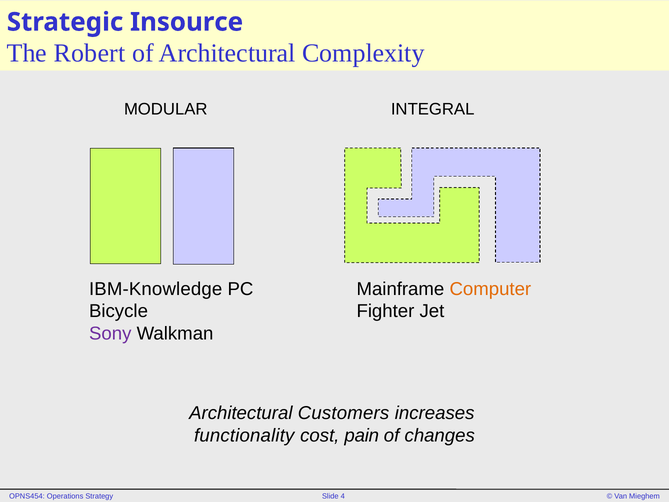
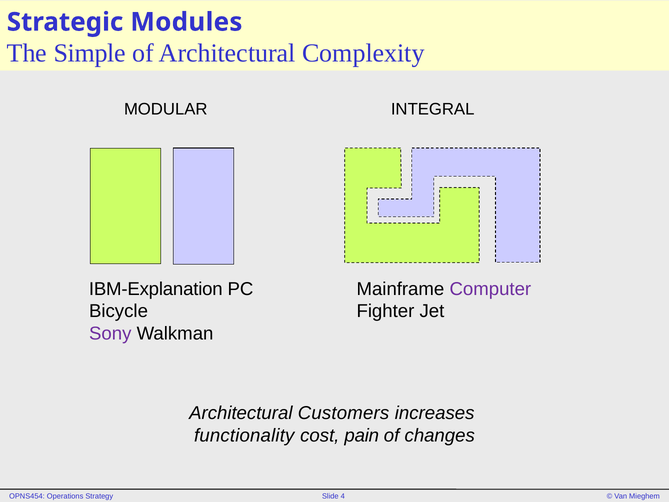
Insource: Insource -> Modules
Robert: Robert -> Simple
Computer colour: orange -> purple
IBM-Knowledge: IBM-Knowledge -> IBM-Explanation
